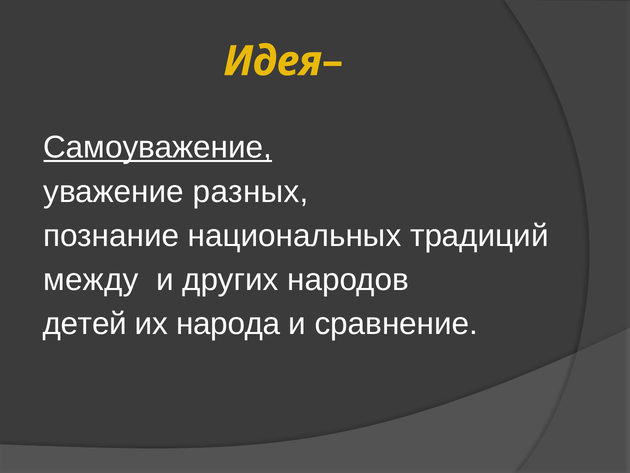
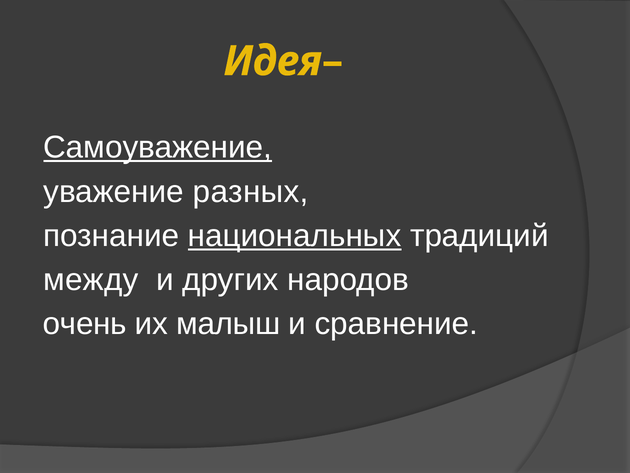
национальных underline: none -> present
детей: детей -> очень
народа: народа -> малыш
